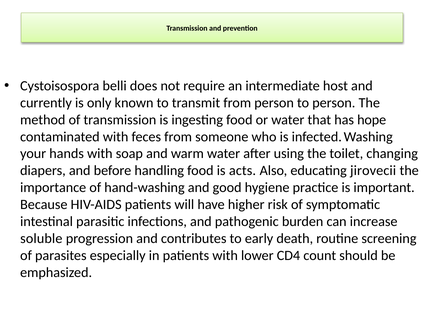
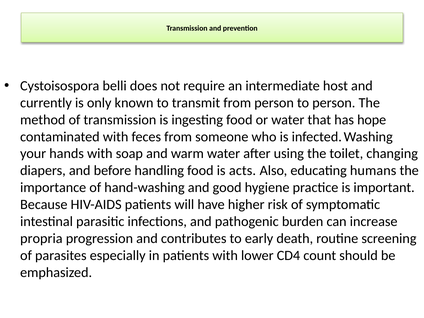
jirovecii: jirovecii -> humans
soluble: soluble -> propria
